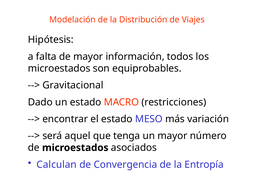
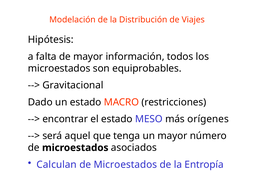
variación: variación -> orígenes
Convergencia at (125, 164): Convergencia -> Microestados
